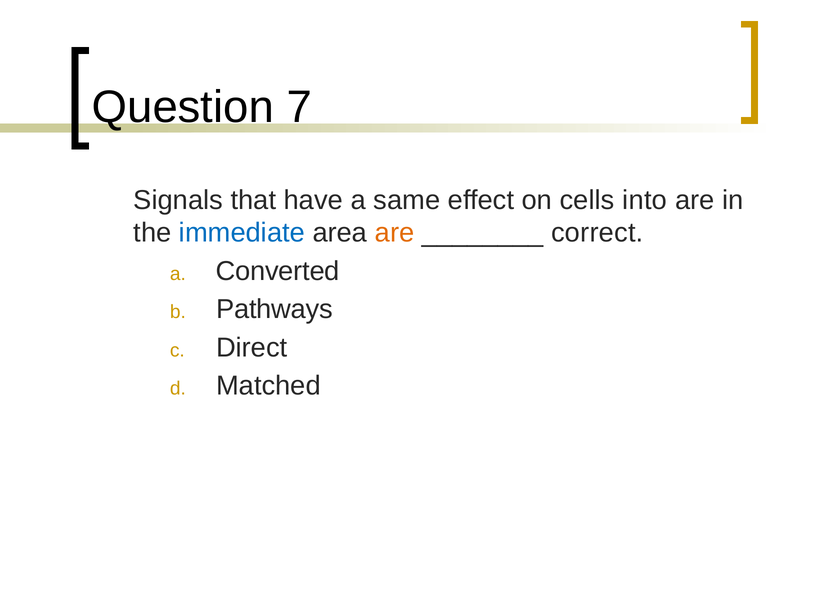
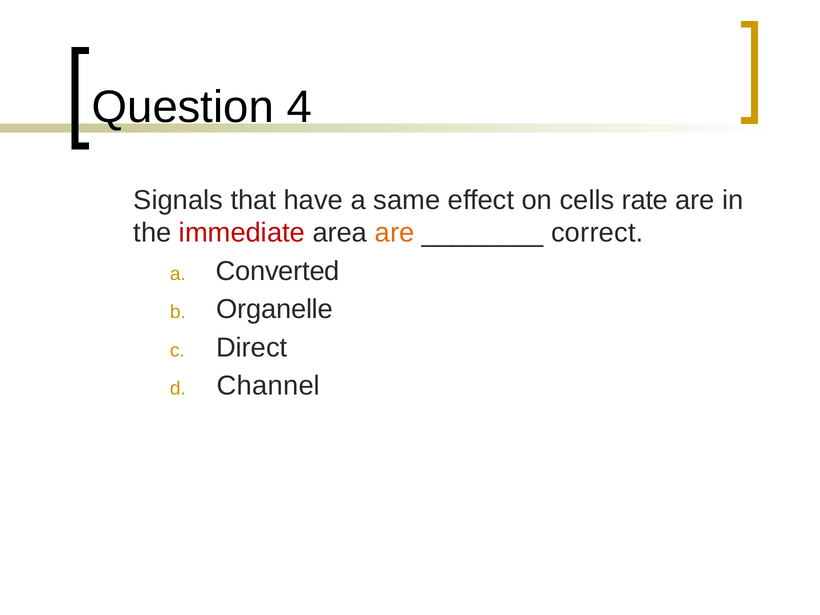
7: 7 -> 4
into: into -> rate
immediate colour: blue -> red
Pathways: Pathways -> Organelle
Matched: Matched -> Channel
